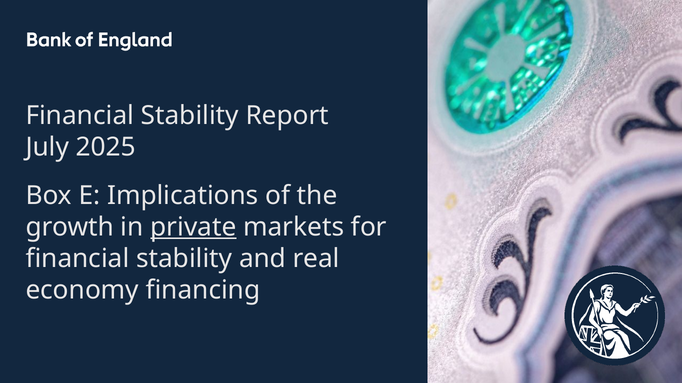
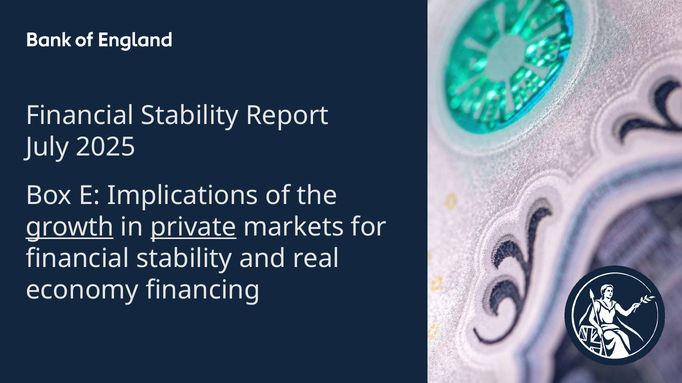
growth underline: none -> present
